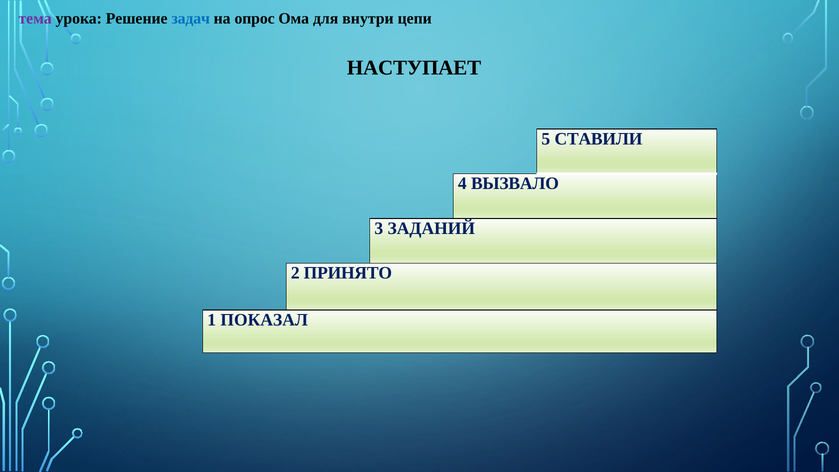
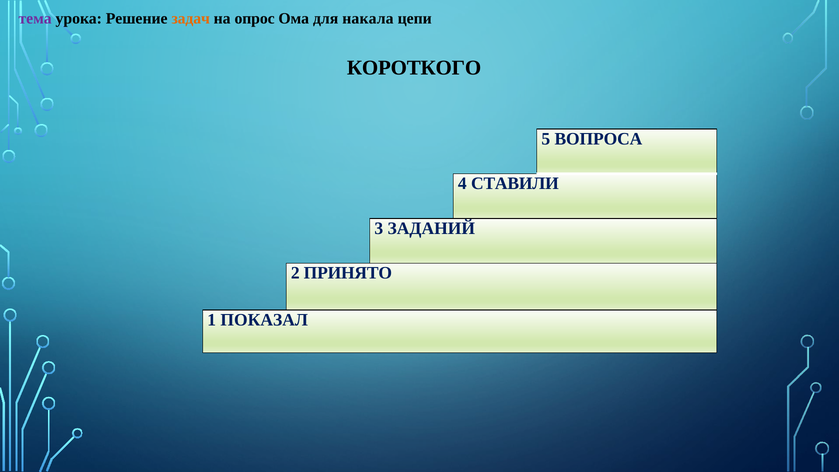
задач colour: blue -> orange
внутри: внутри -> накала
НАСТУПАЕТ: НАСТУПАЕТ -> КОРОТКОГО
СТАВИЛИ: СТАВИЛИ -> ВОПРОСА
ВЫЗВАЛО: ВЫЗВАЛО -> СТАВИЛИ
